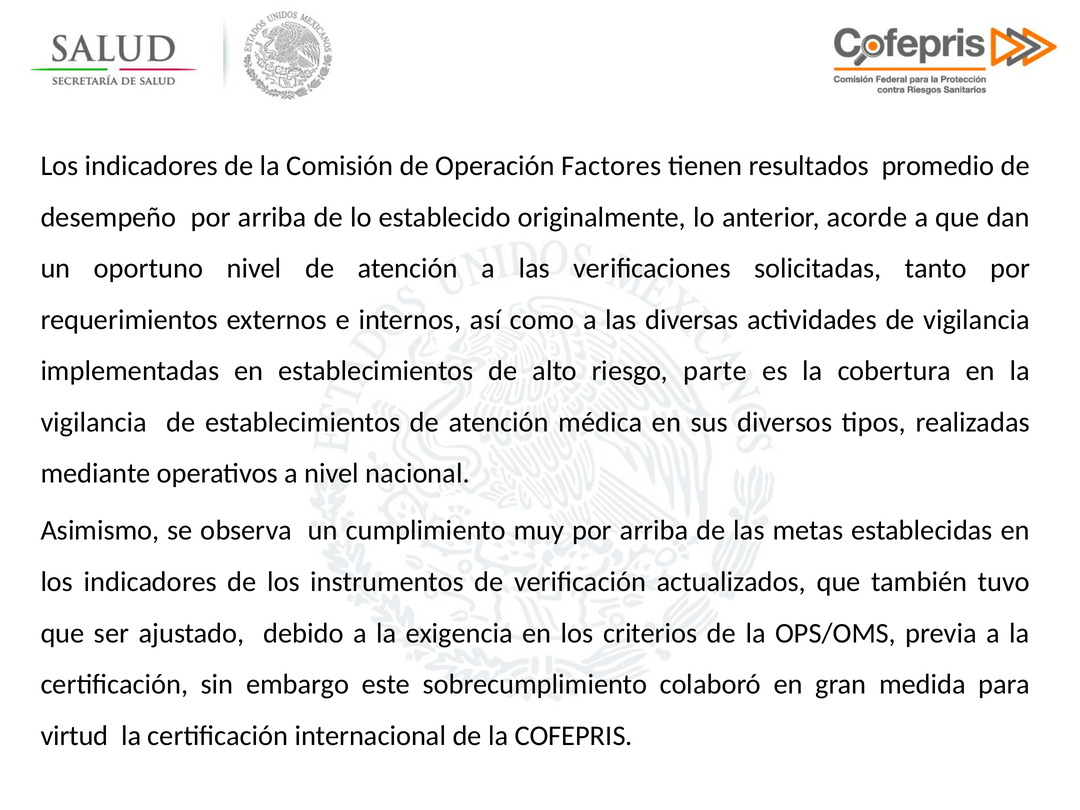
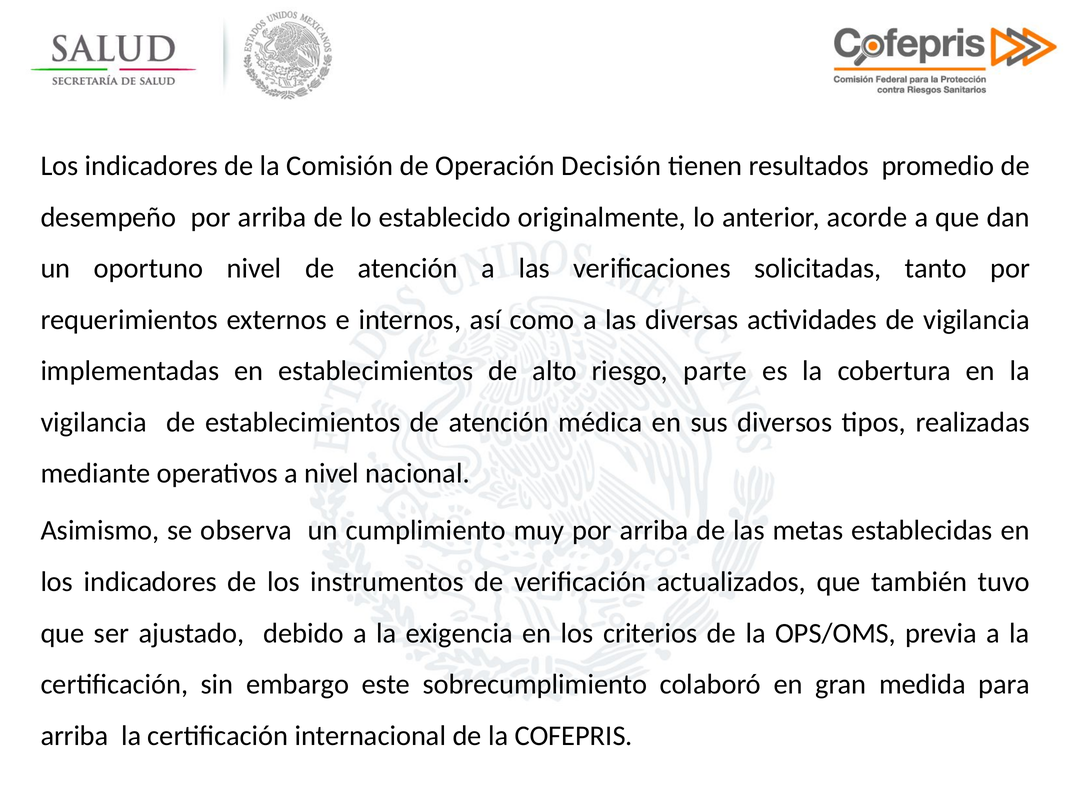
Factores: Factores -> Decisión
virtud at (74, 736): virtud -> arriba
